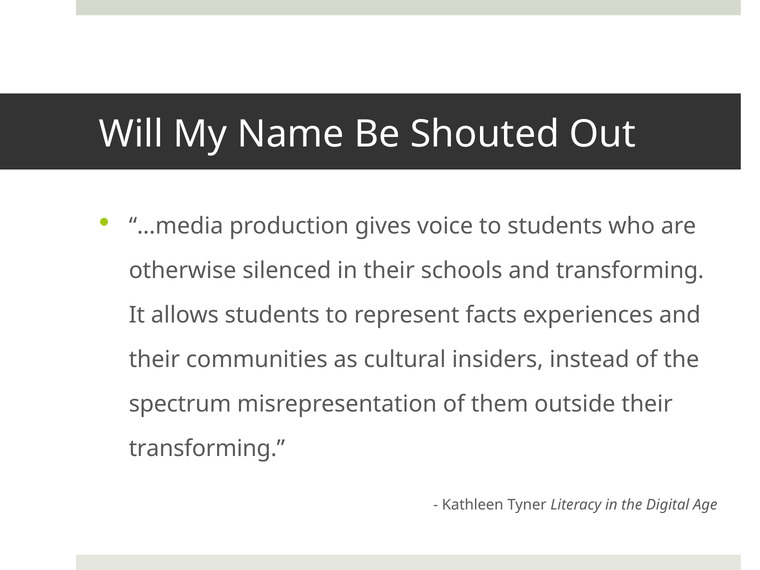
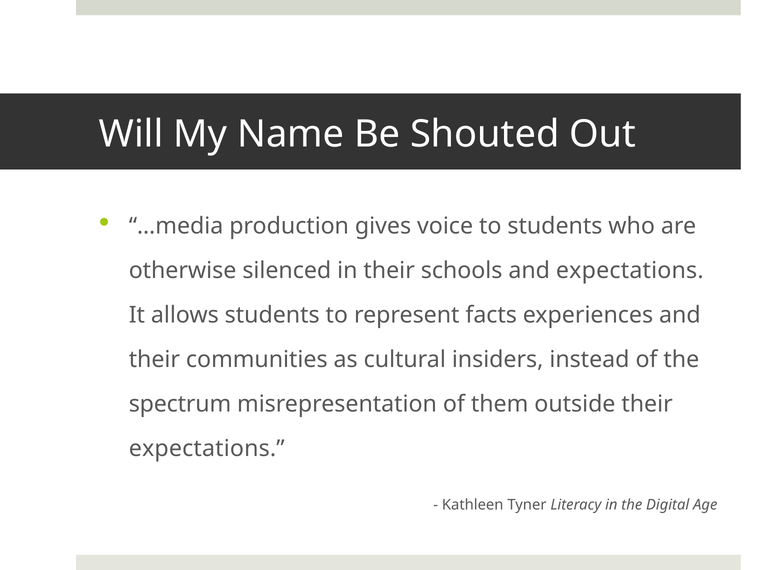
and transforming: transforming -> expectations
transforming at (207, 449): transforming -> expectations
